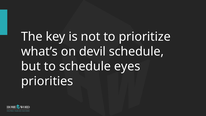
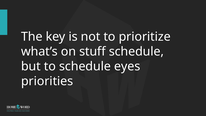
devil: devil -> stuff
